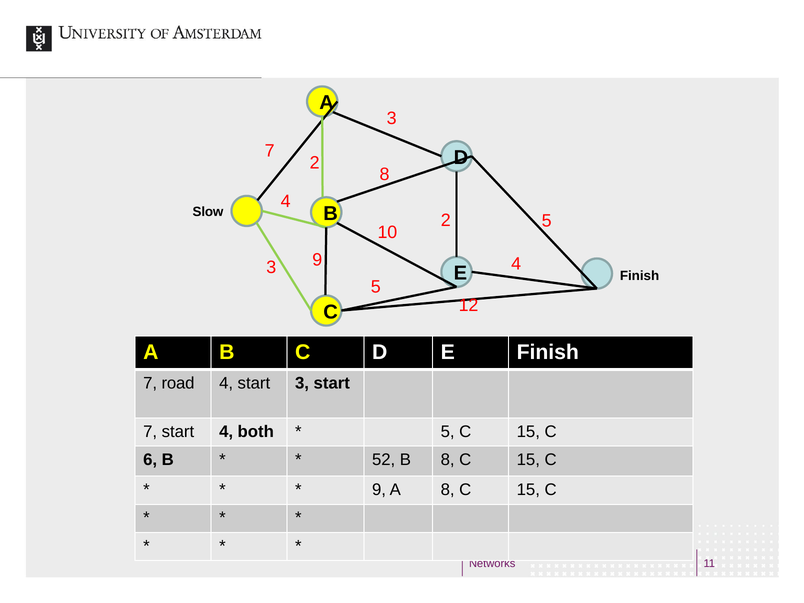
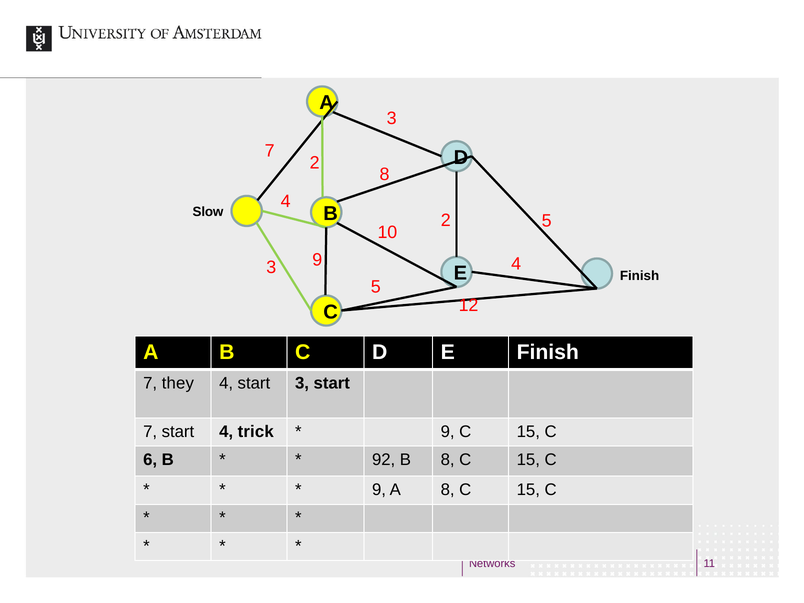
road: road -> they
both: both -> trick
5 at (448, 432): 5 -> 9
52: 52 -> 92
